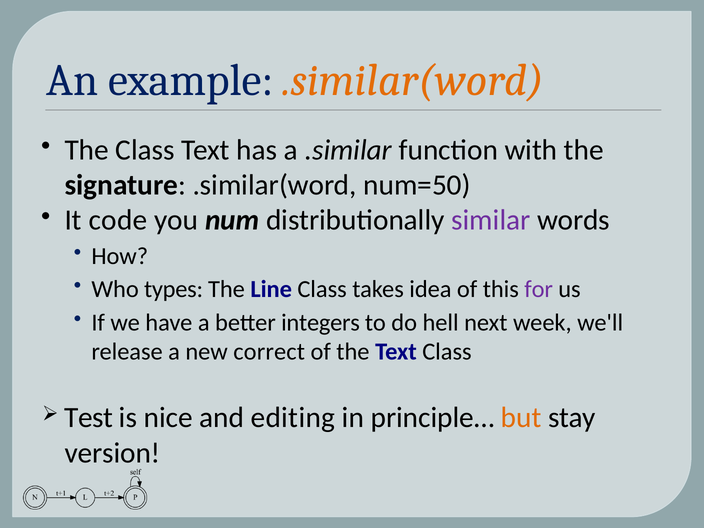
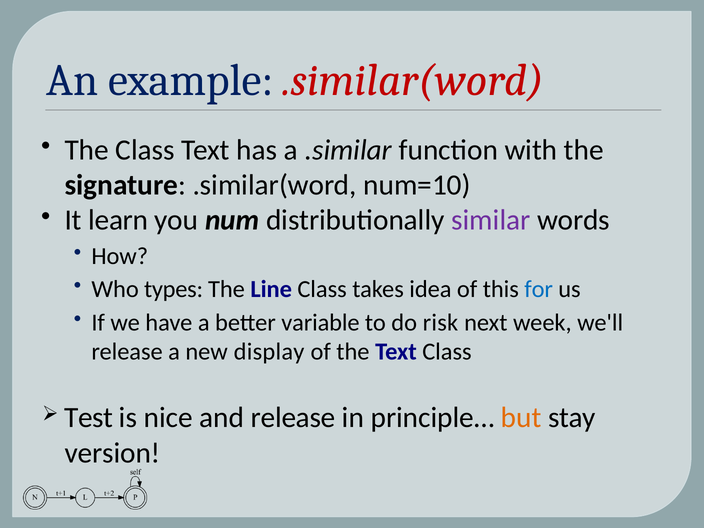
.similar(word at (413, 80) colour: orange -> red
num=50: num=50 -> num=10
code: code -> learn
for colour: purple -> blue
integers: integers -> variable
hell: hell -> risk
correct: correct -> display
and editing: editing -> release
